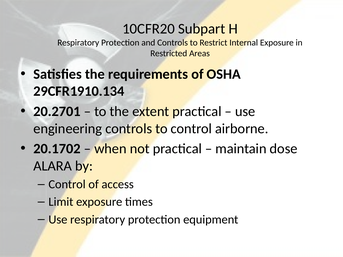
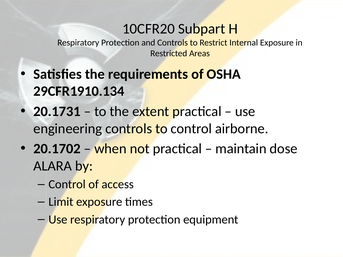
20.2701: 20.2701 -> 20.1731
